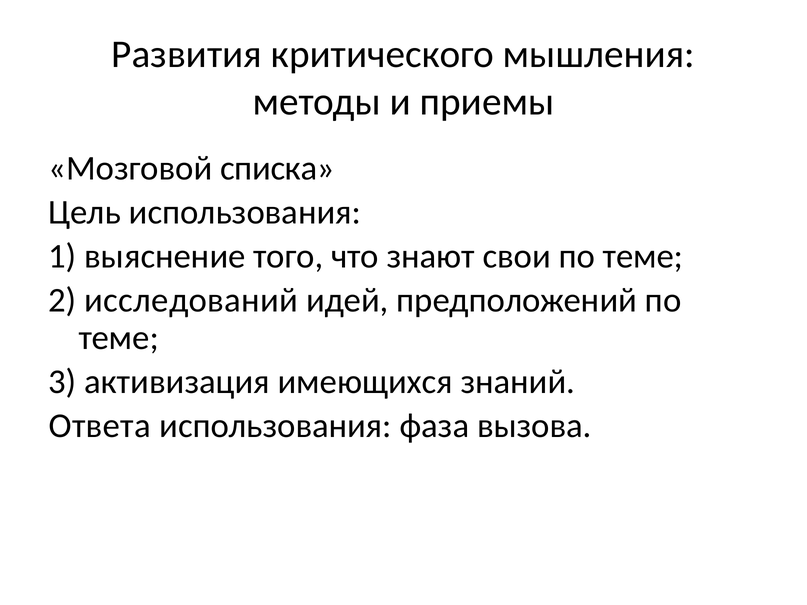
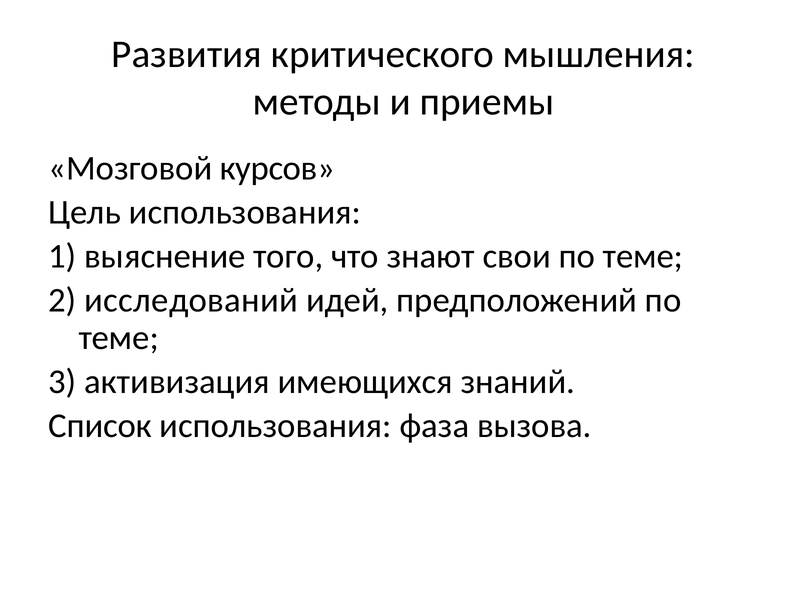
списка: списка -> курсов
Ответа: Ответа -> Список
